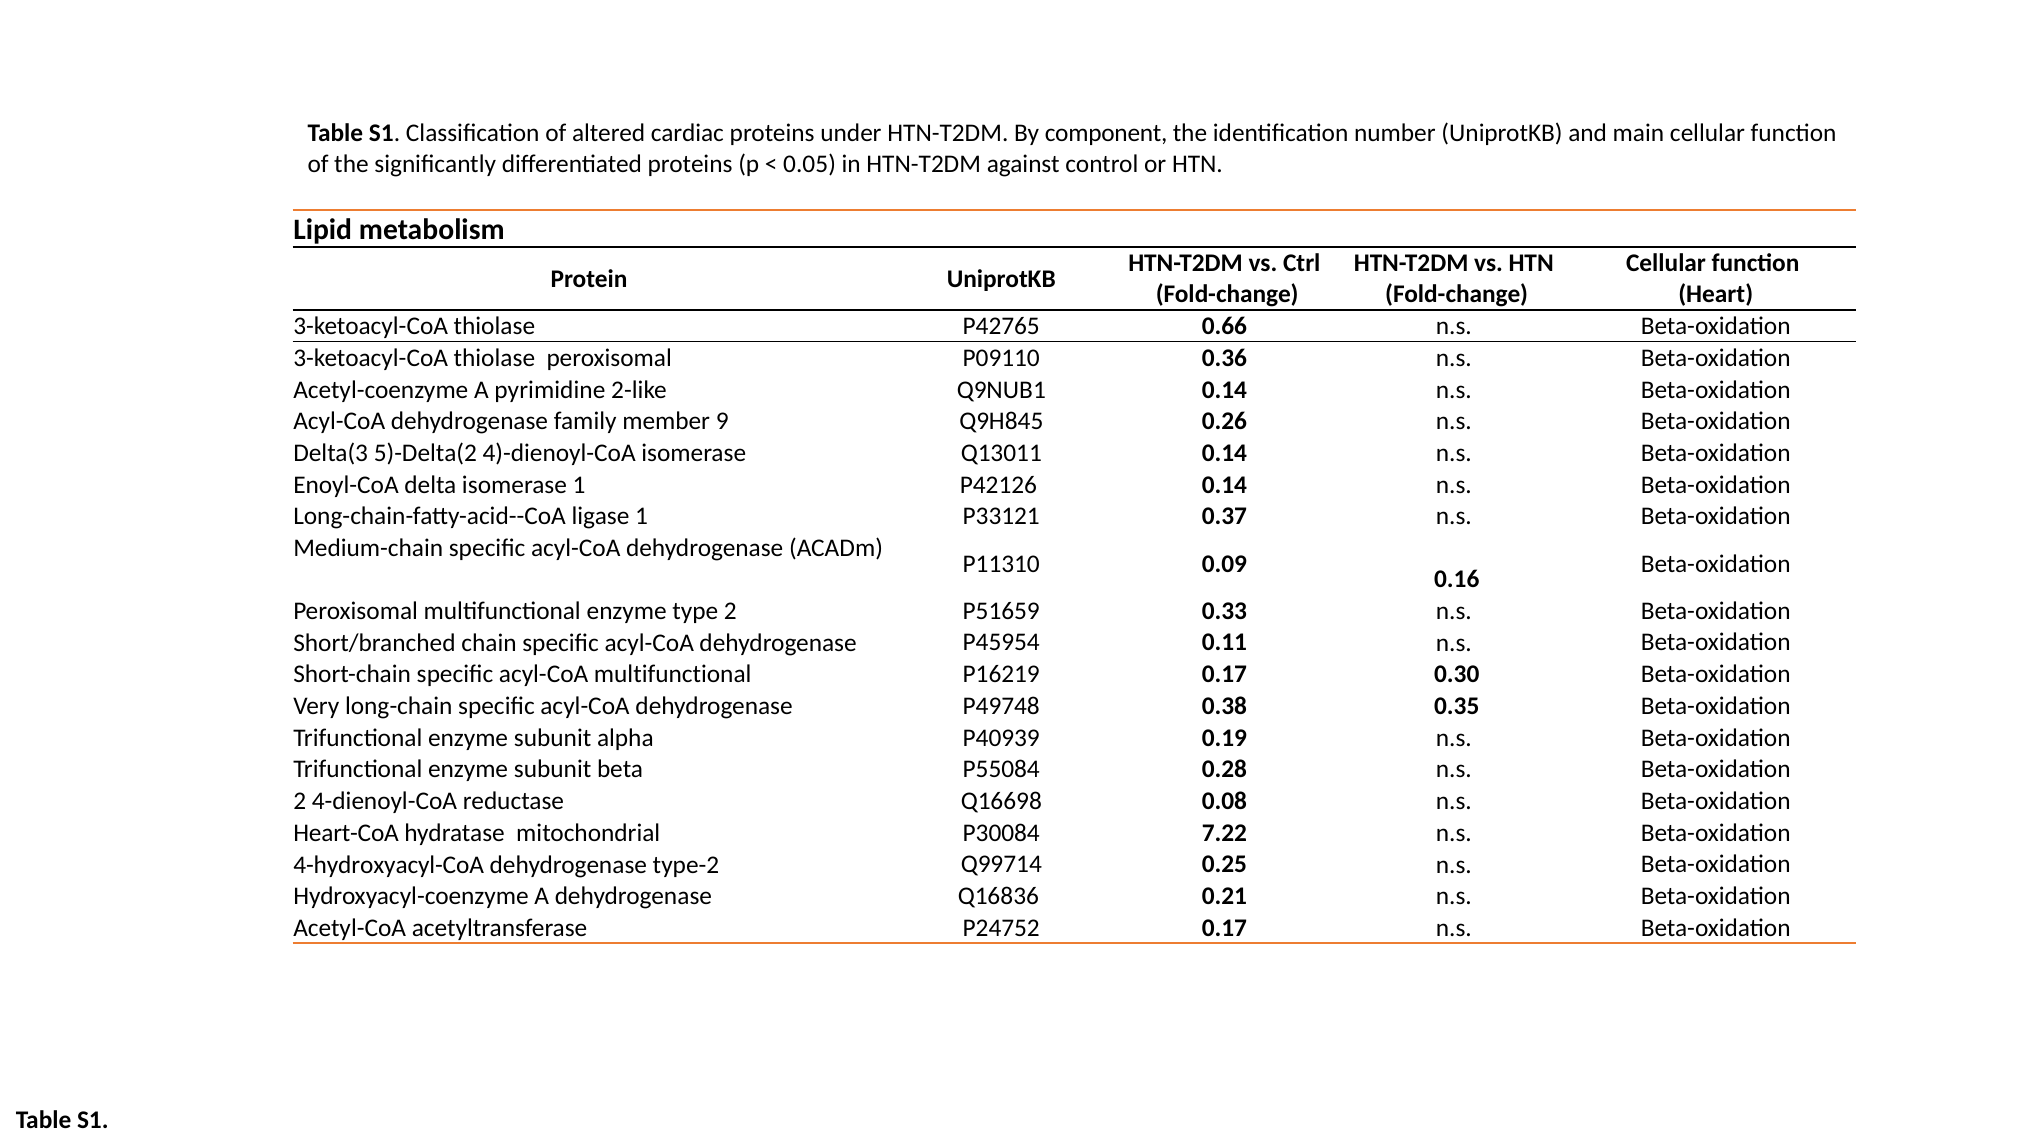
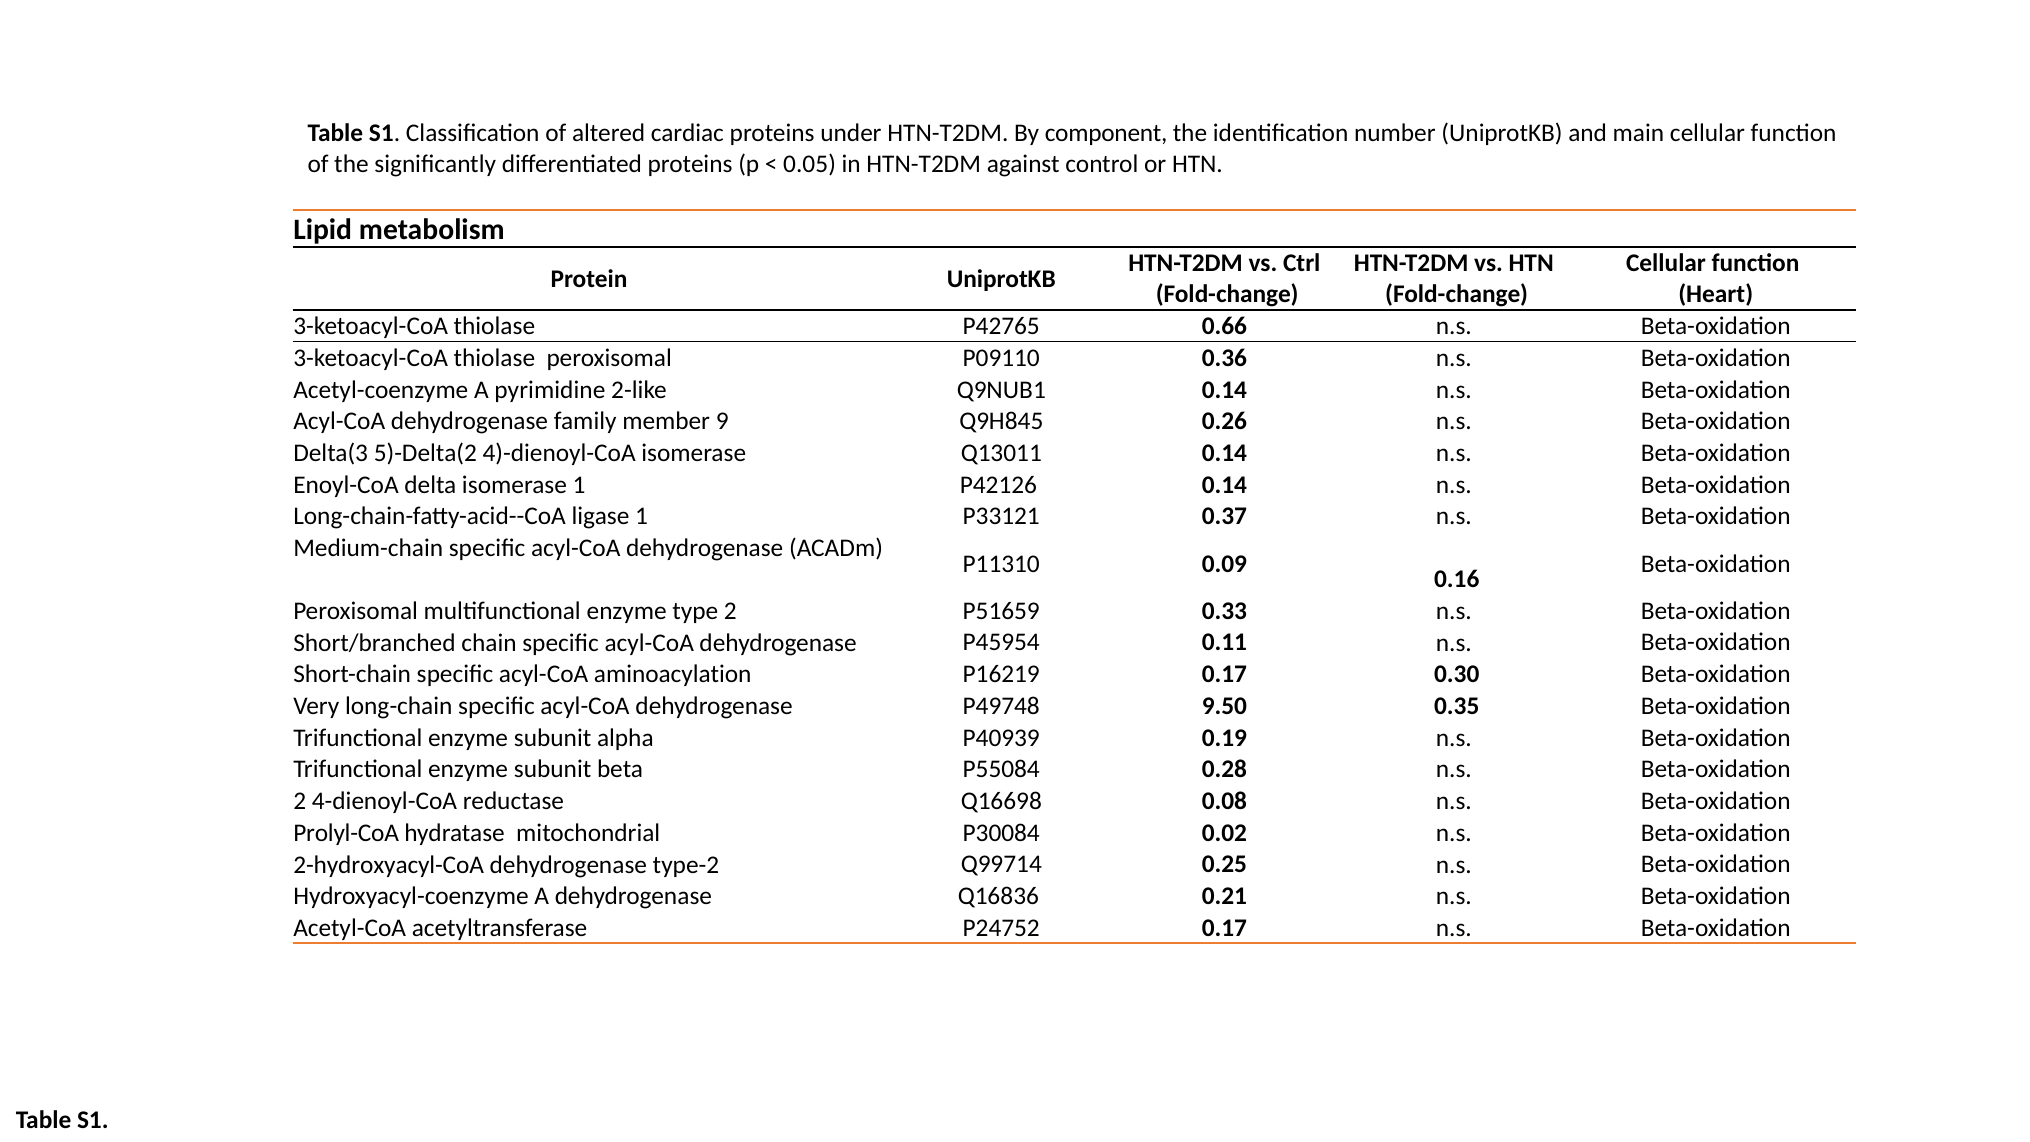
acyl-CoA multifunctional: multifunctional -> aminoacylation
0.38: 0.38 -> 9.50
Heart-CoA: Heart-CoA -> Prolyl-CoA
7.22: 7.22 -> 0.02
4-hydroxyacyl-CoA: 4-hydroxyacyl-CoA -> 2-hydroxyacyl-CoA
